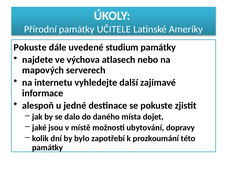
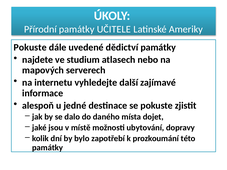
studium: studium -> dědictví
výchova: výchova -> studium
